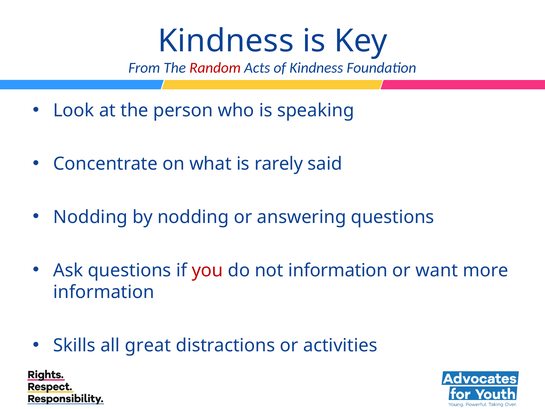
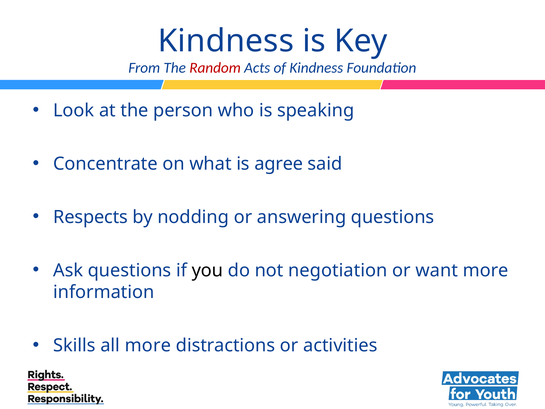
rarely: rarely -> agree
Nodding at (90, 217): Nodding -> Respects
you colour: red -> black
not information: information -> negotiation
all great: great -> more
